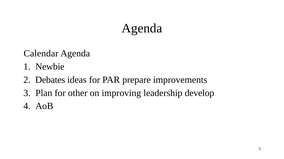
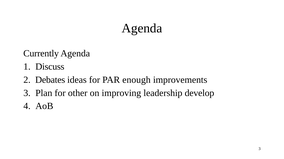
Calendar: Calendar -> Currently
Newbie: Newbie -> Discuss
prepare: prepare -> enough
